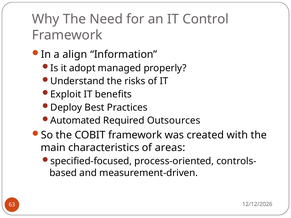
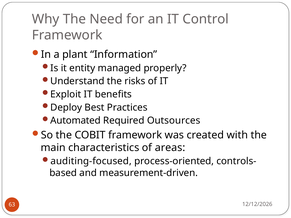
align: align -> plant
adopt: adopt -> entity
specified-focused: specified-focused -> auditing-focused
